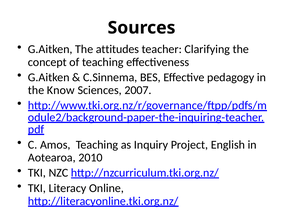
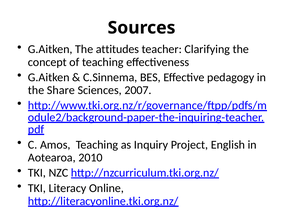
Know: Know -> Share
